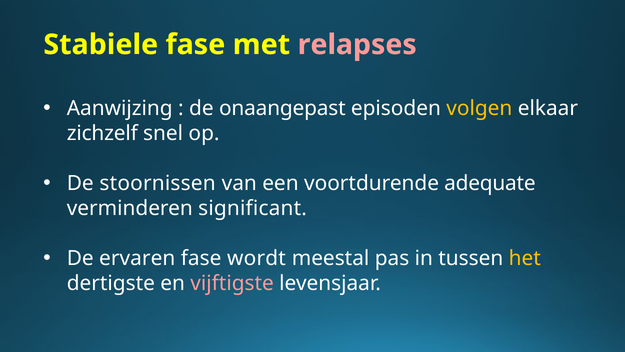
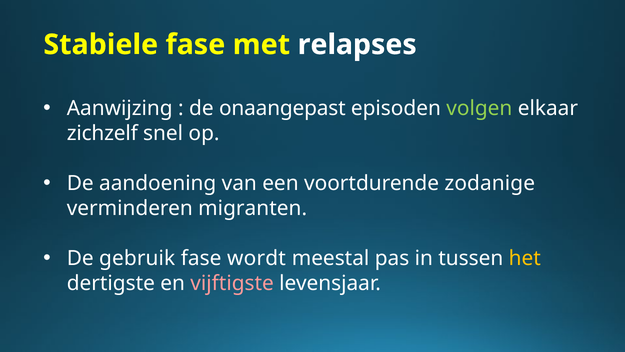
relapses colour: pink -> white
volgen colour: yellow -> light green
stoornissen: stoornissen -> aandoening
adequate: adequate -> zodanige
significant: significant -> migranten
ervaren: ervaren -> gebruik
